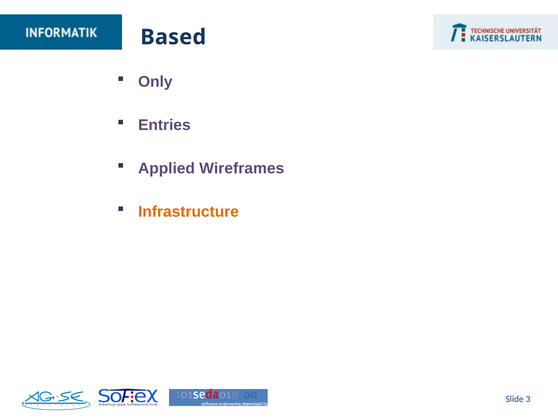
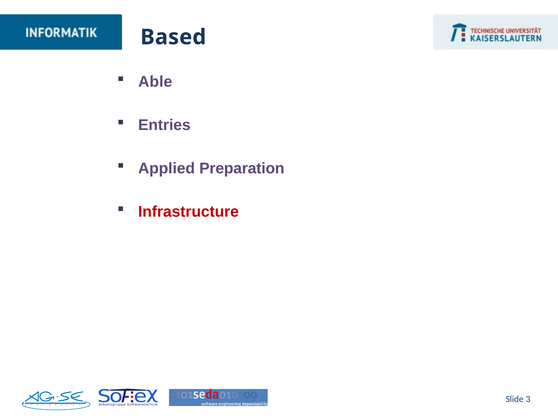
Only: Only -> Able
Wireframes: Wireframes -> Preparation
Infrastructure colour: orange -> red
